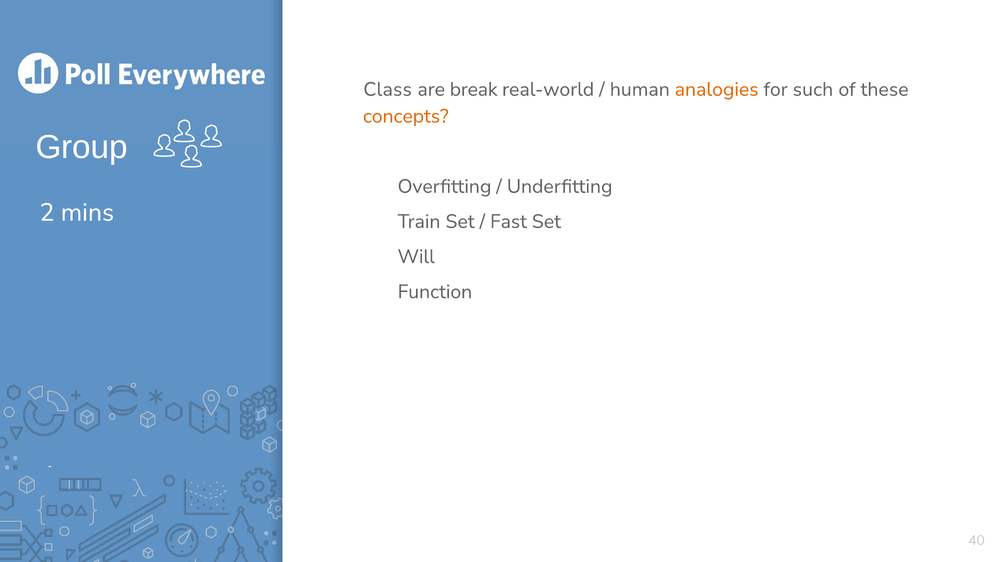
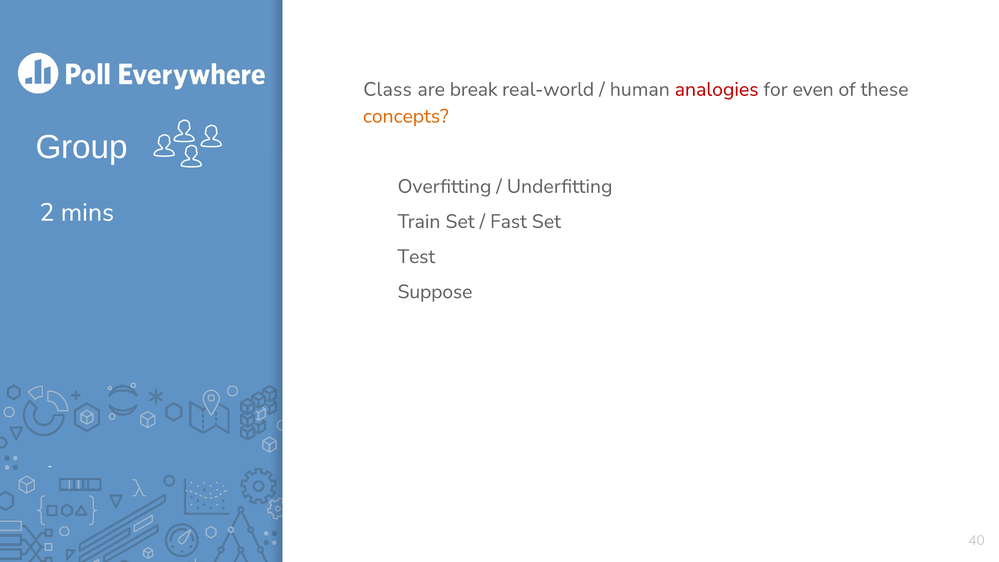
analogies colour: orange -> red
such: such -> even
Will: Will -> Test
Function: Function -> Suppose
